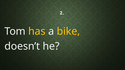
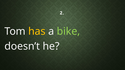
bike colour: yellow -> light green
